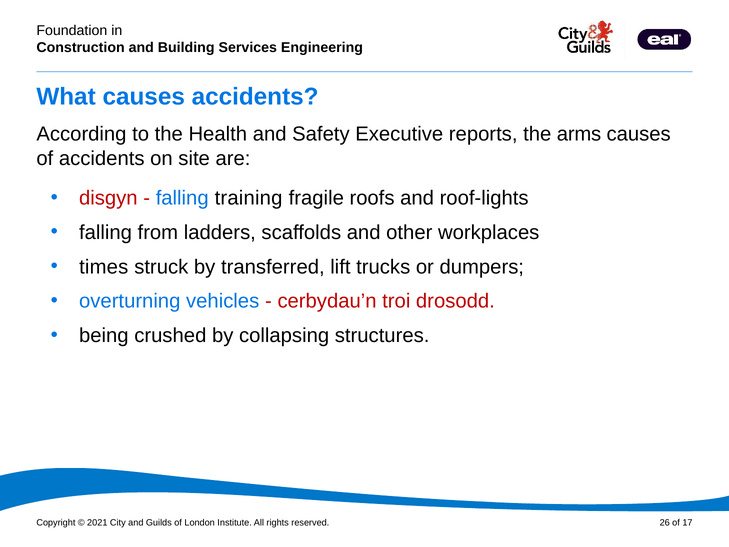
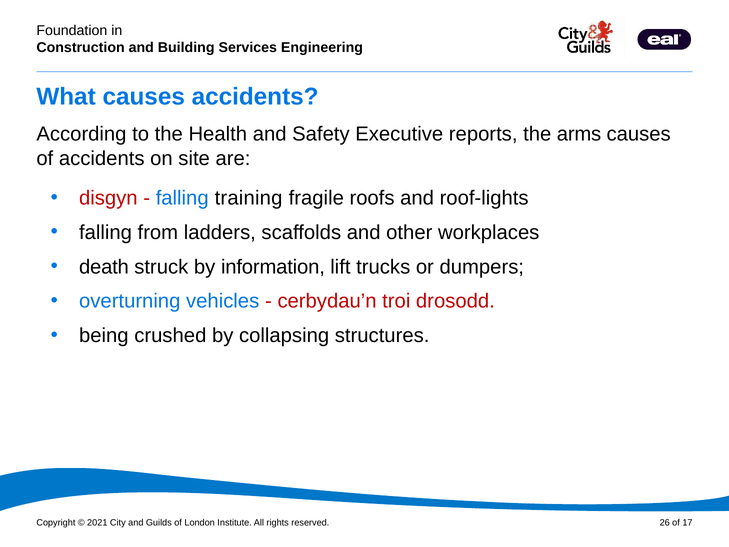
times: times -> death
transferred: transferred -> information
